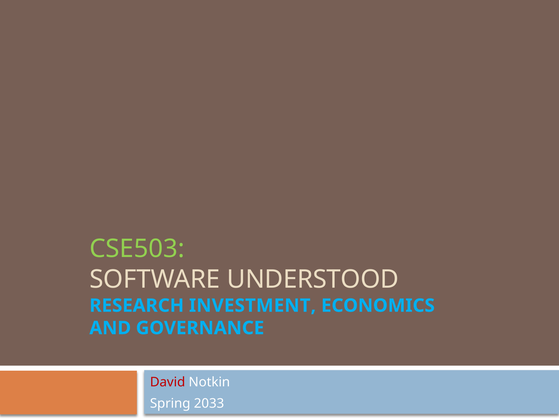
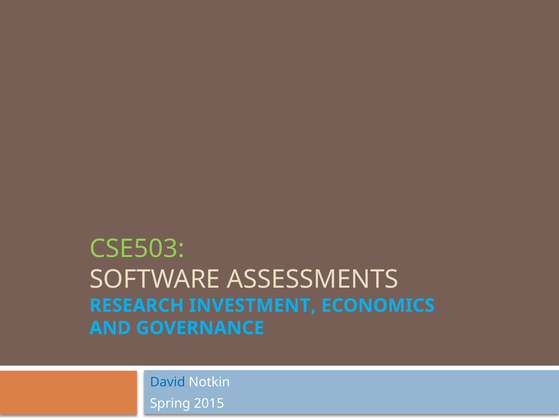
UNDERSTOOD: UNDERSTOOD -> ASSESSMENTS
David colour: red -> blue
2033: 2033 -> 2015
